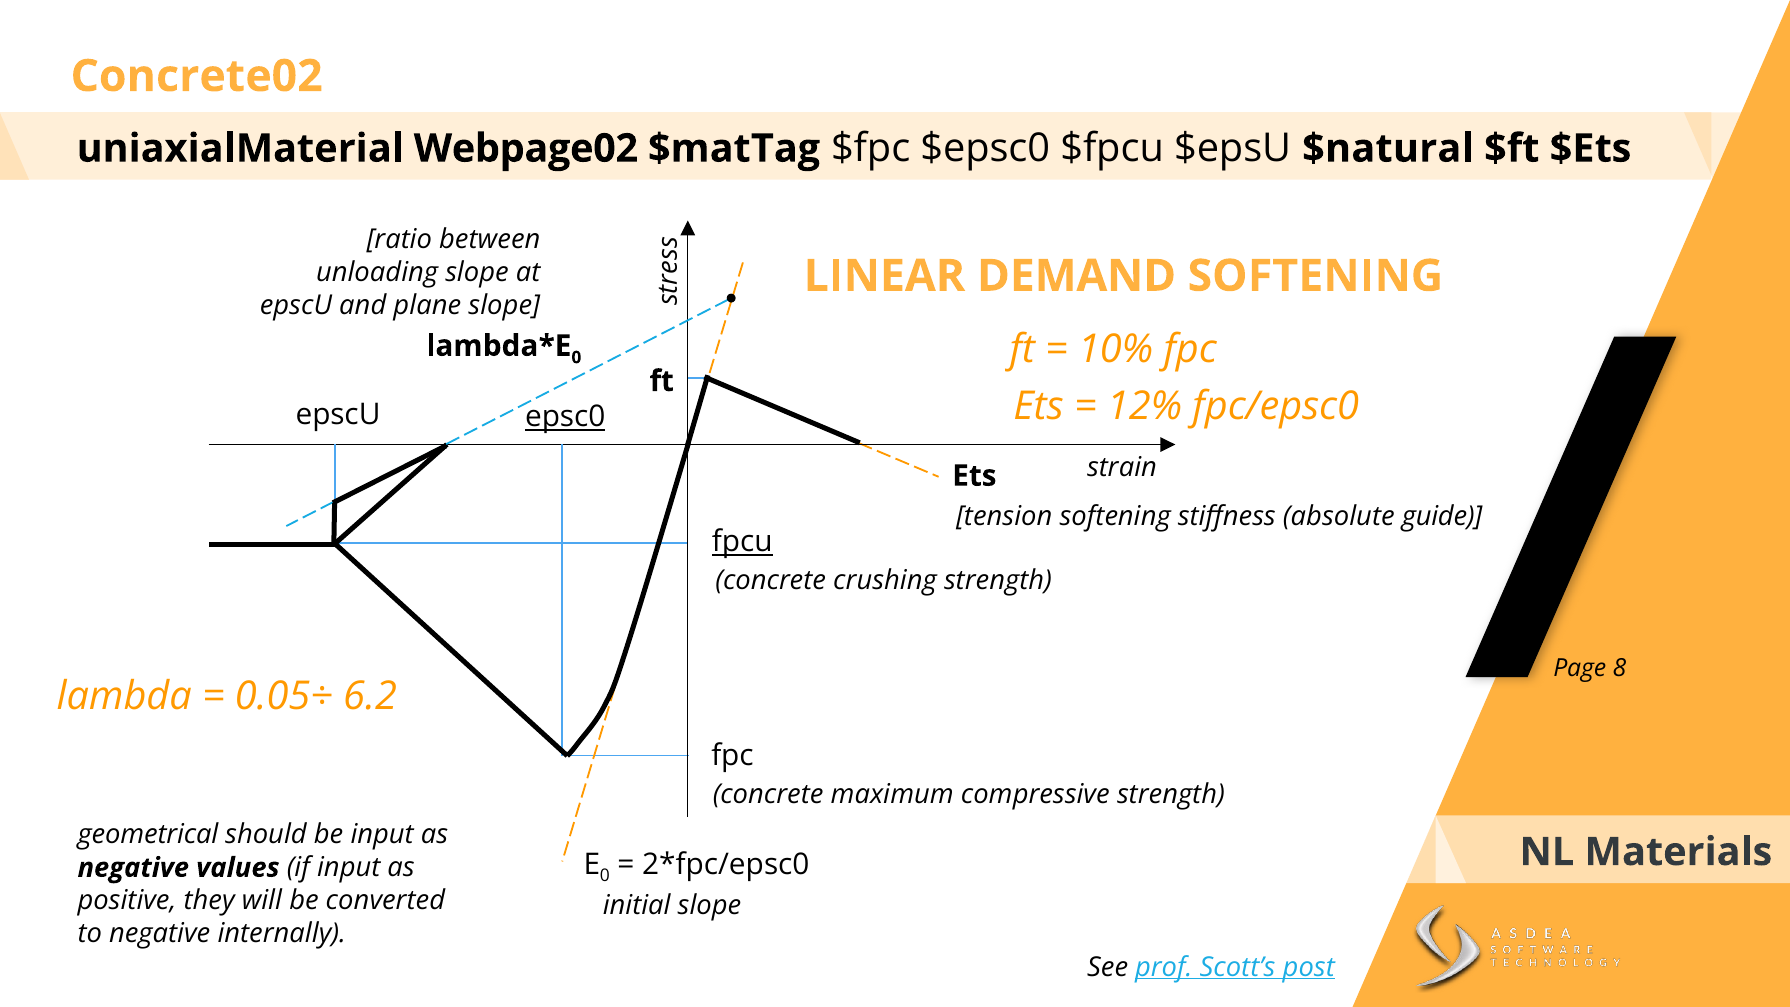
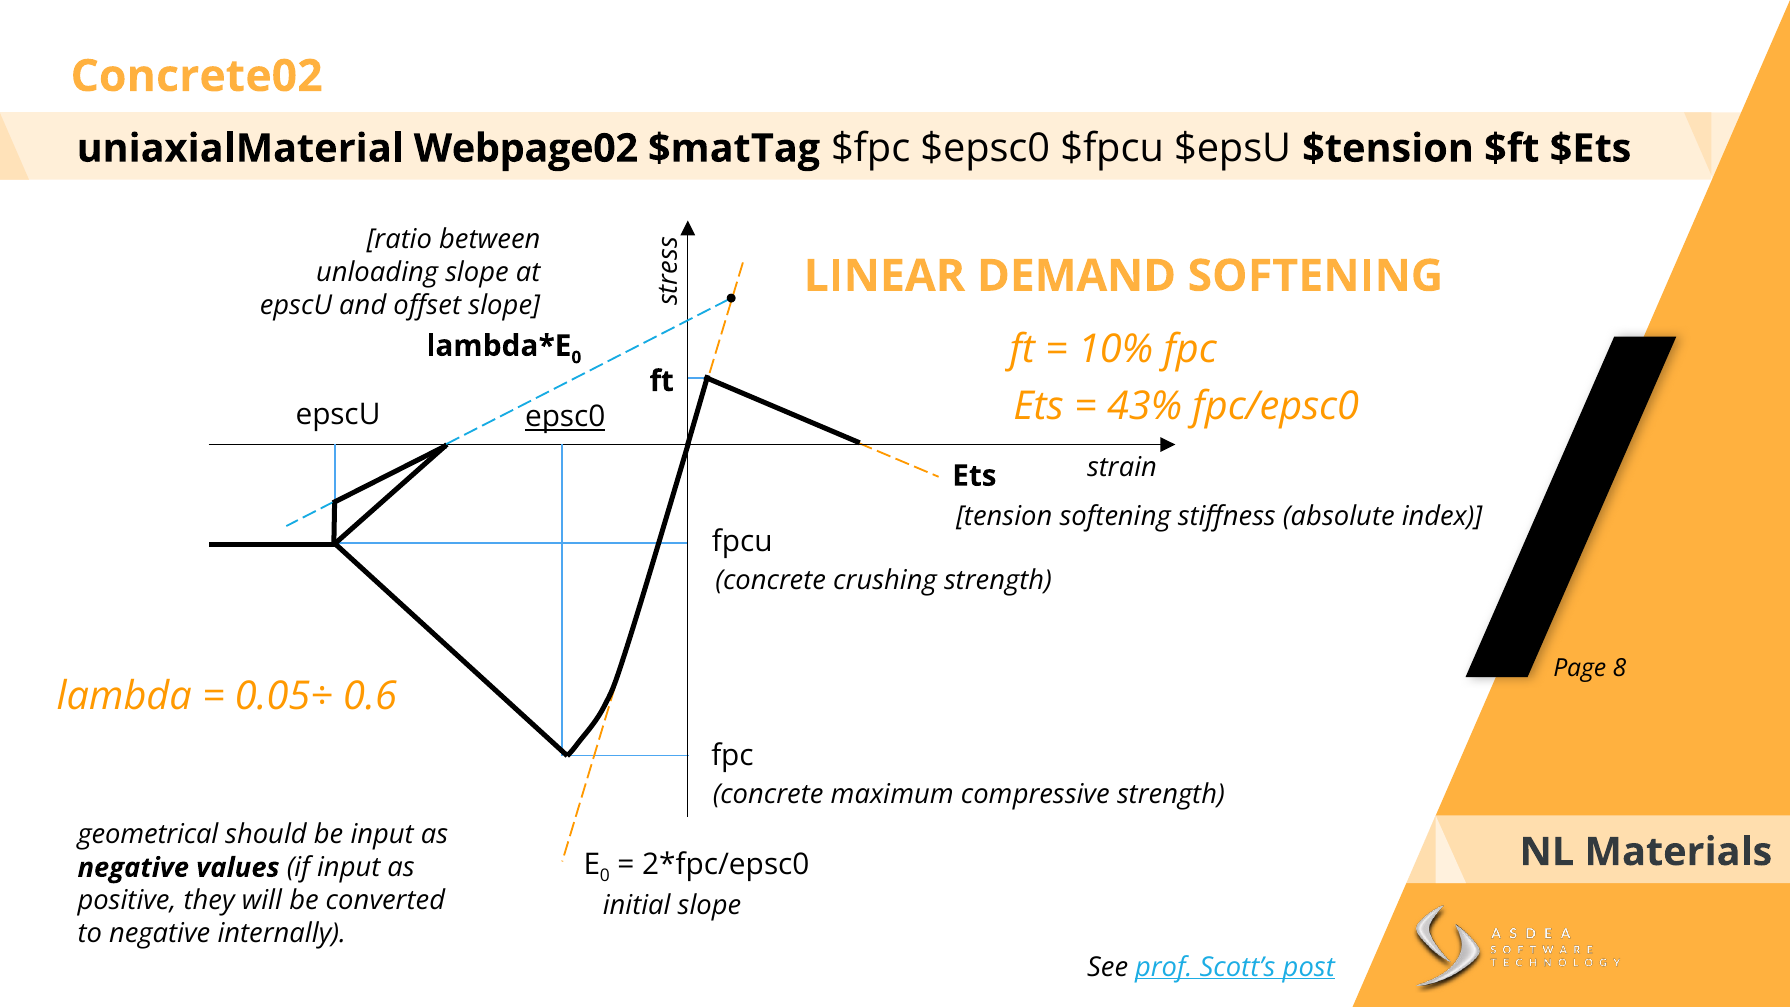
$natural: $natural -> $tension
plane: plane -> offset
12%: 12% -> 43%
guide: guide -> index
fpcu underline: present -> none
6.2: 6.2 -> 0.6
